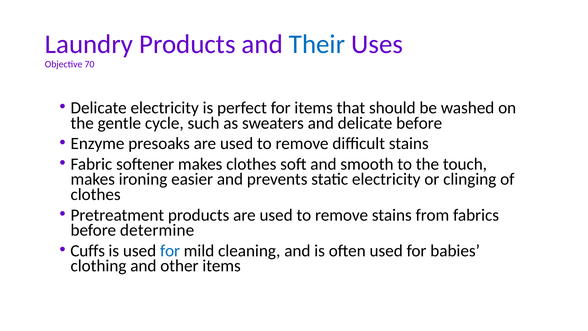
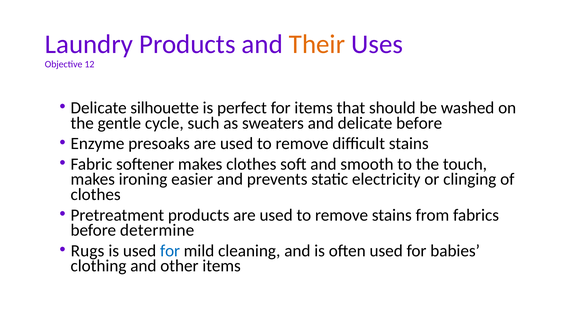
Their colour: blue -> orange
70: 70 -> 12
Delicate electricity: electricity -> silhouette
Cuffs: Cuffs -> Rugs
